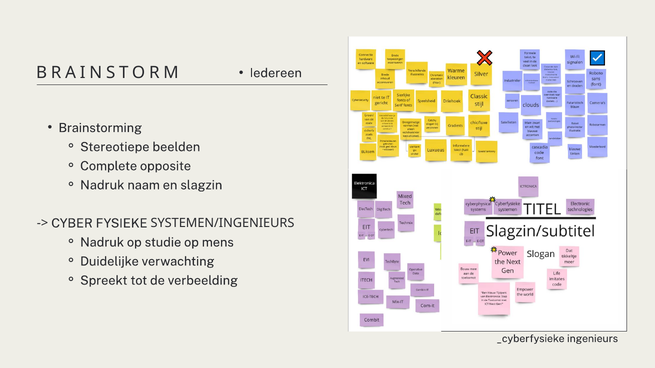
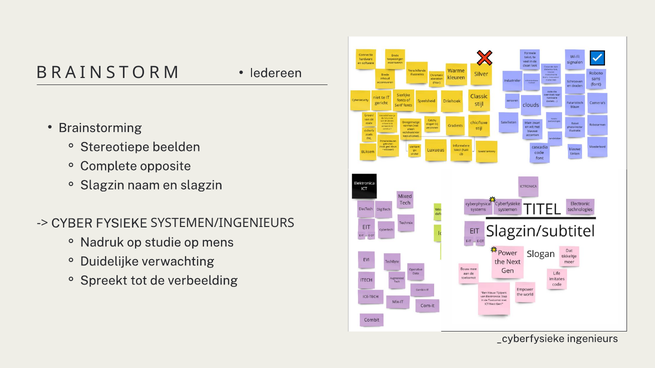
Nadruk at (102, 185): Nadruk -> Slagzin
